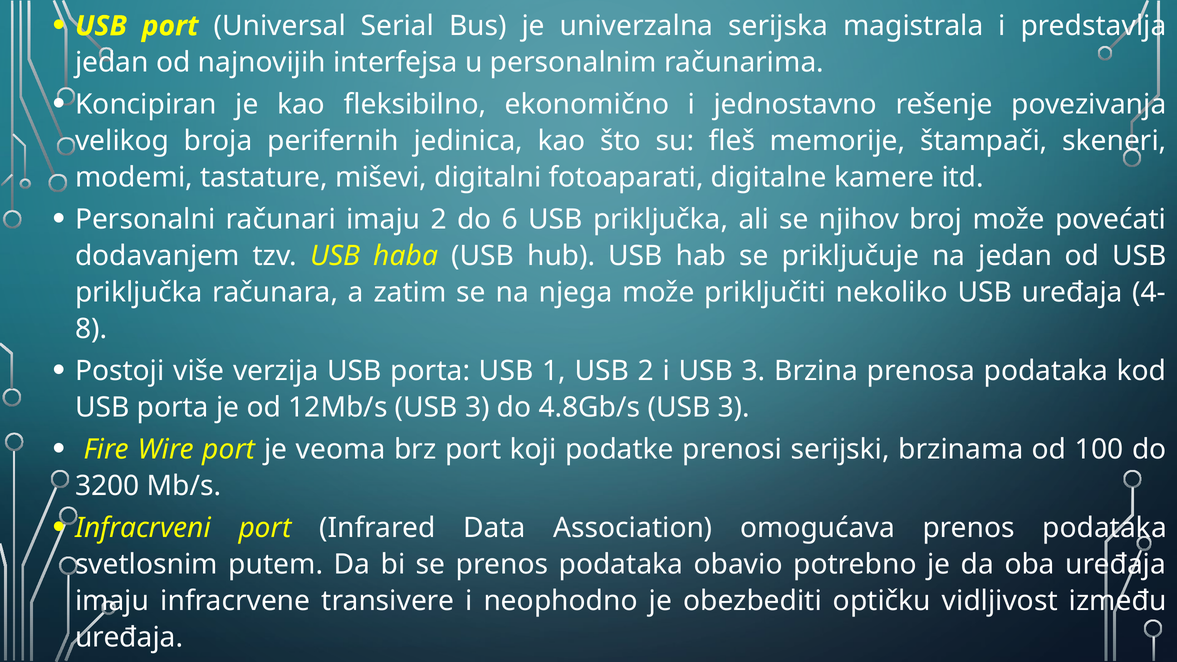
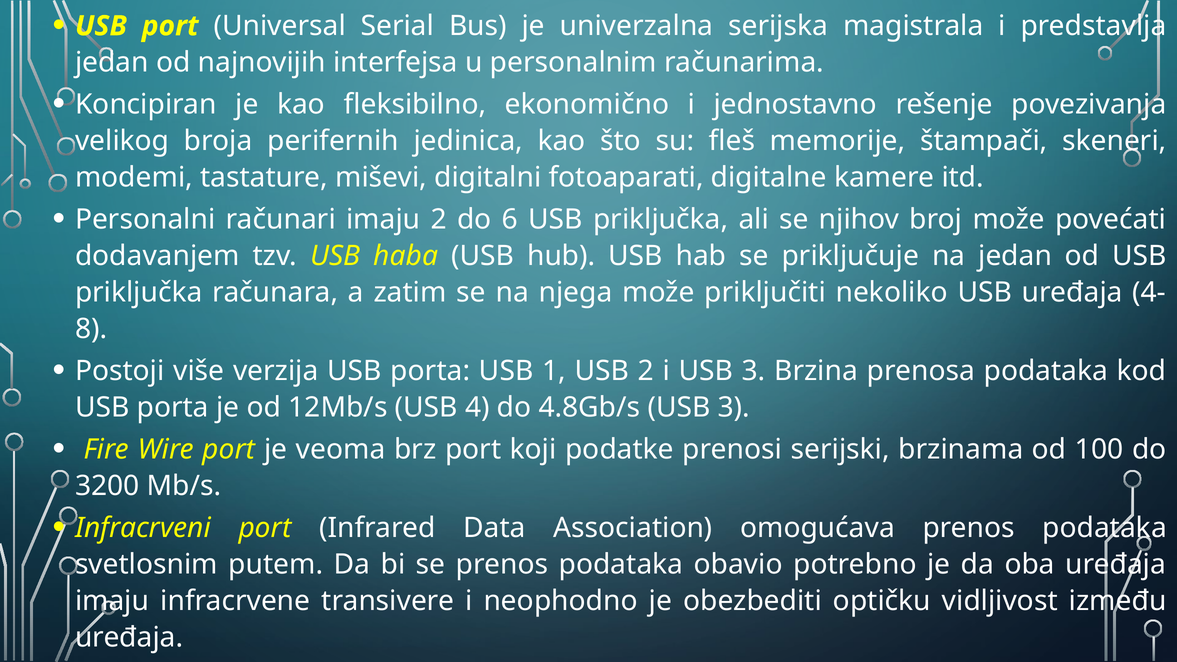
12Mb/s USB 3: 3 -> 4
